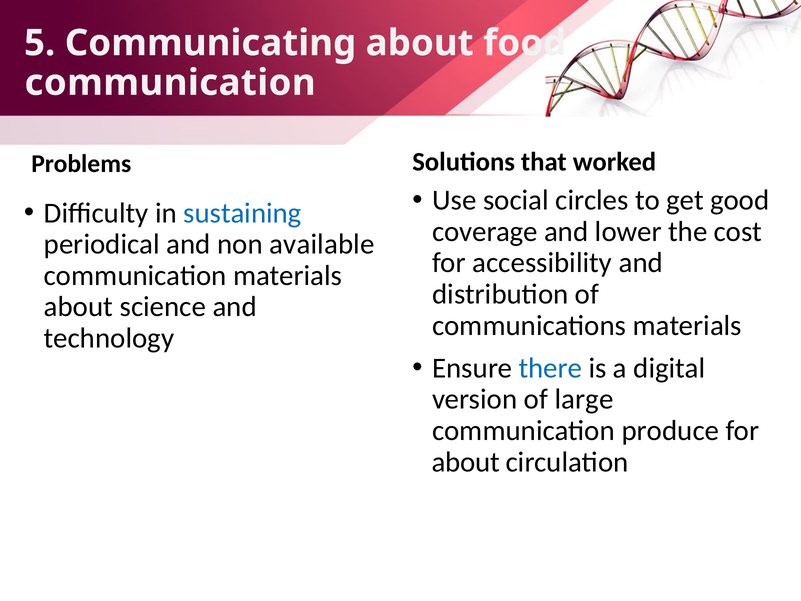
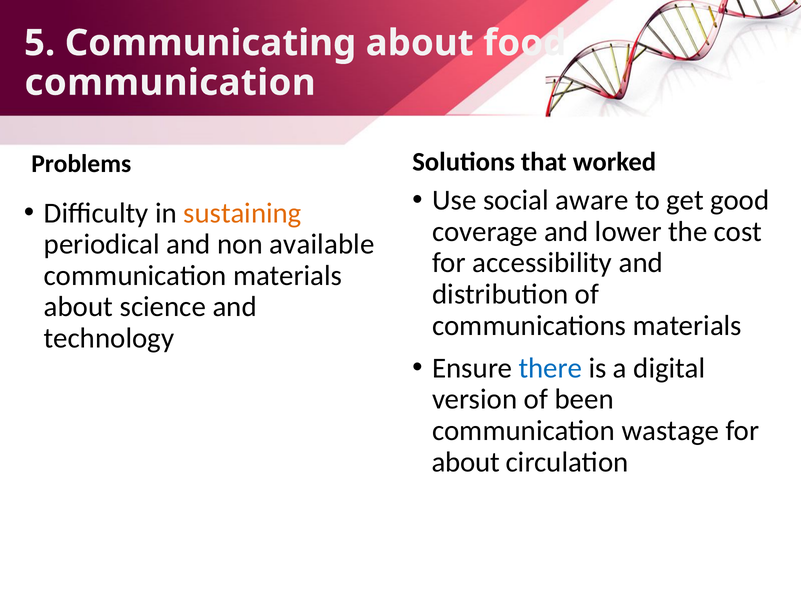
circles: circles -> aware
sustaining colour: blue -> orange
large: large -> been
produce: produce -> wastage
